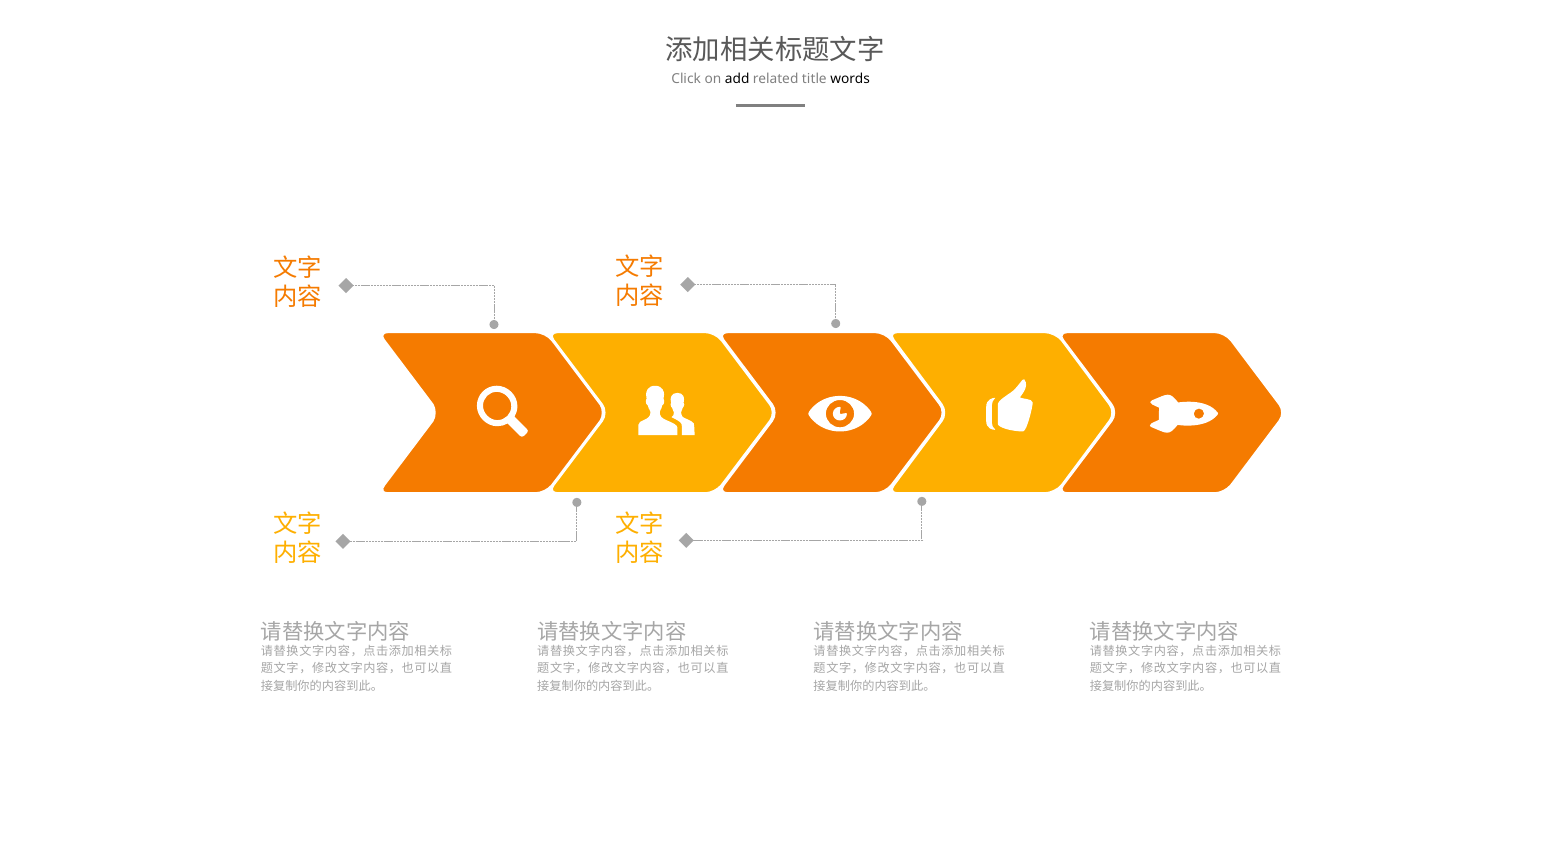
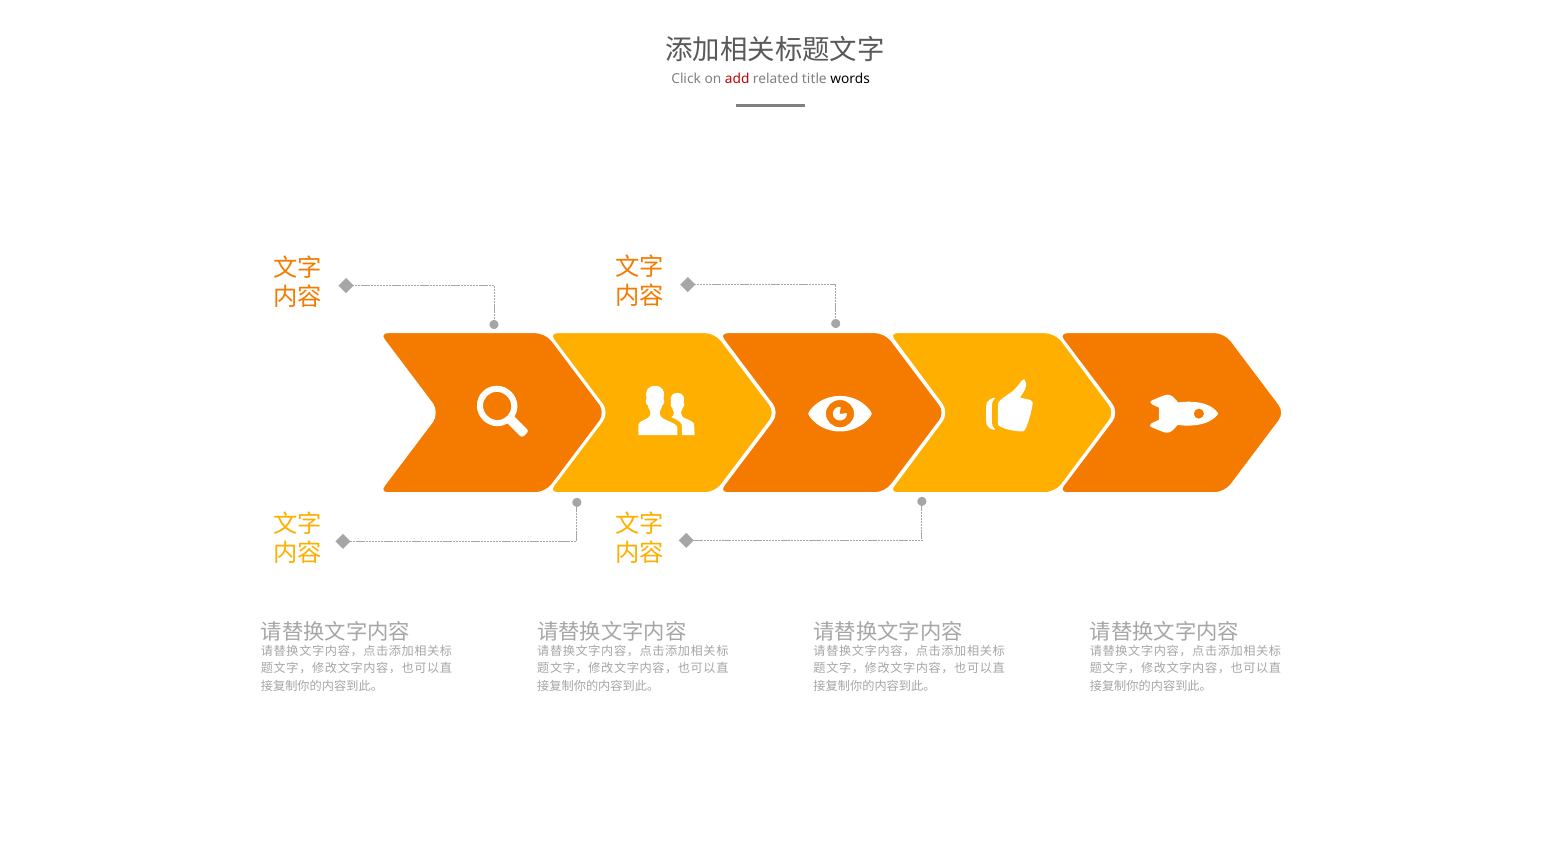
add colour: black -> red
